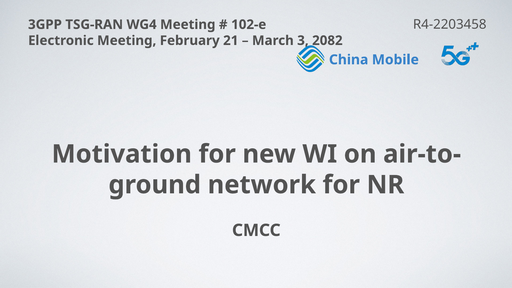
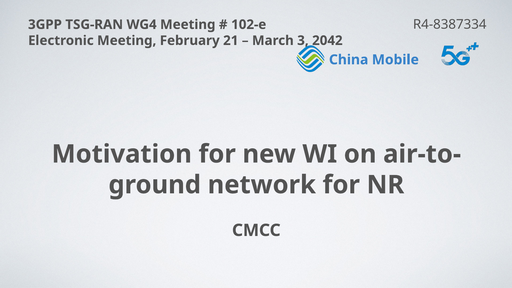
R4-2203458: R4-2203458 -> R4-8387334
2082: 2082 -> 2042
